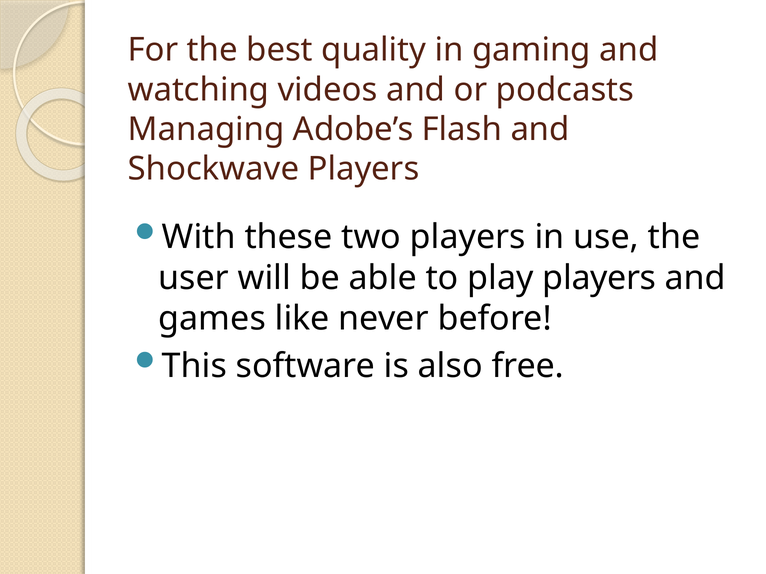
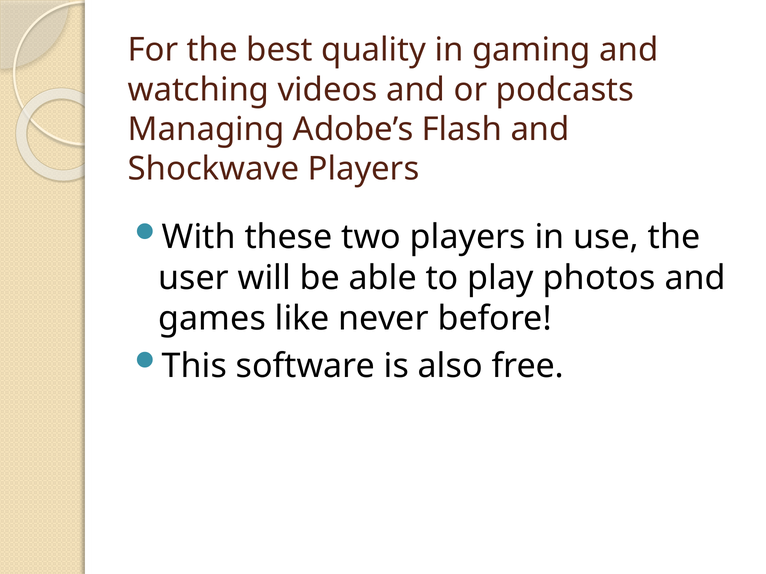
play players: players -> photos
